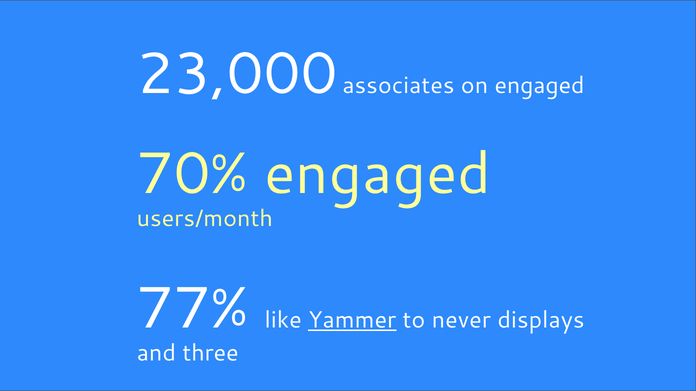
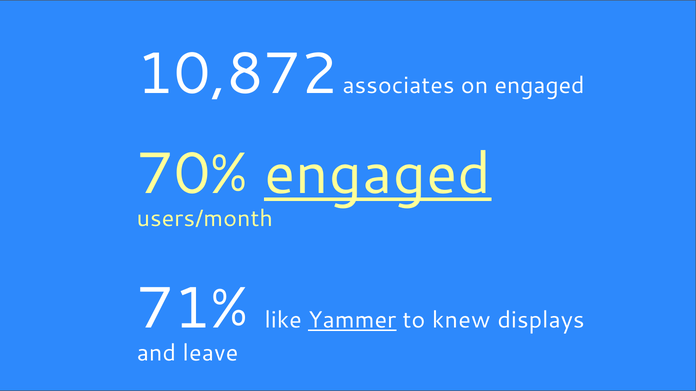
23,000: 23,000 -> 10,872
engaged at (378, 174) underline: none -> present
77%: 77% -> 71%
never: never -> knew
three: three -> leave
